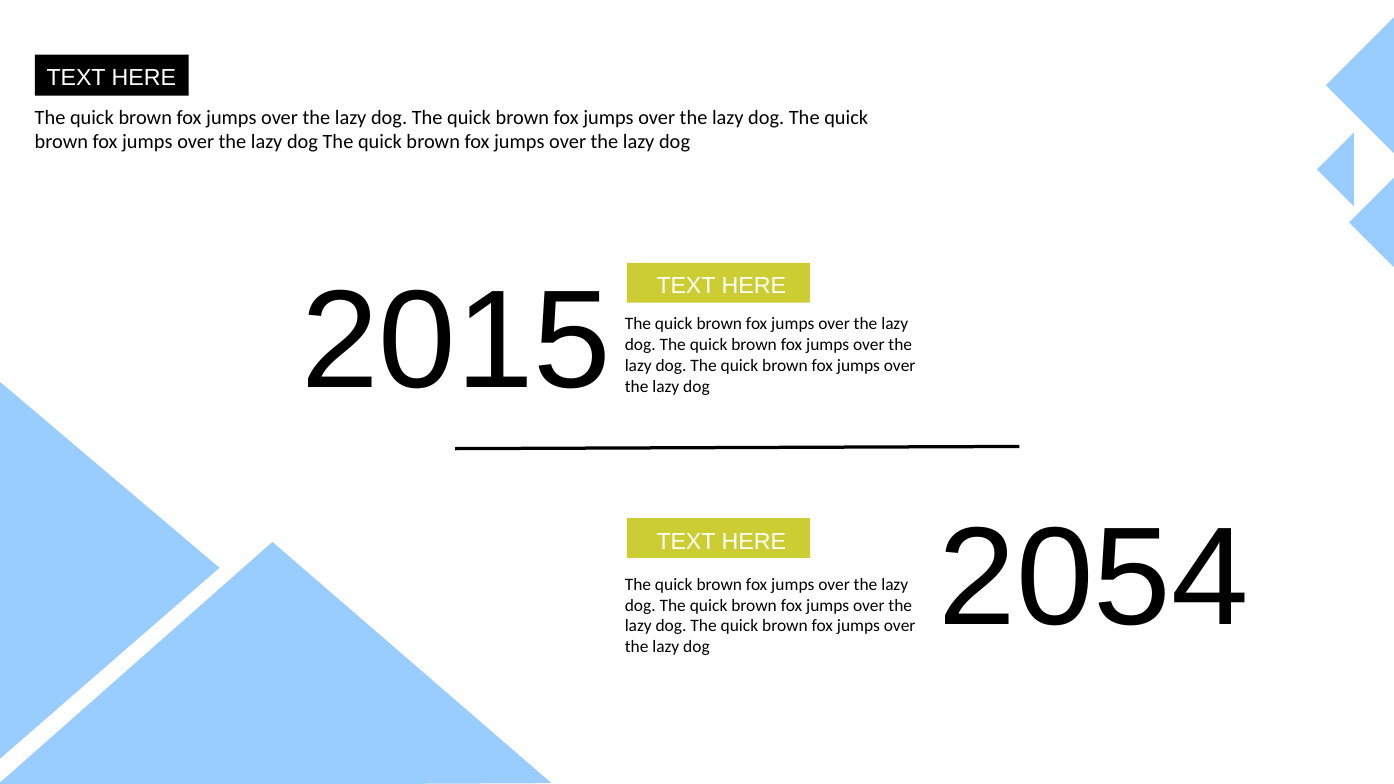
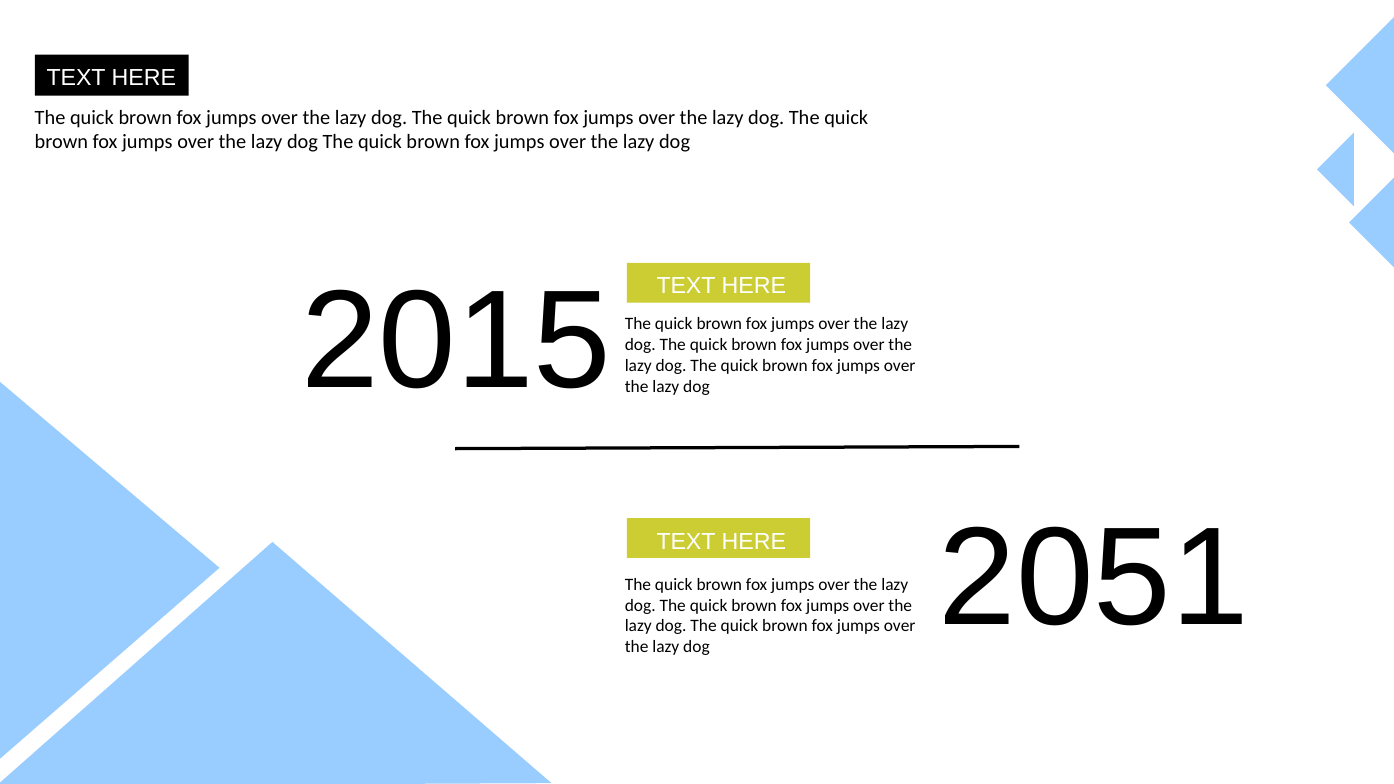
2054: 2054 -> 2051
